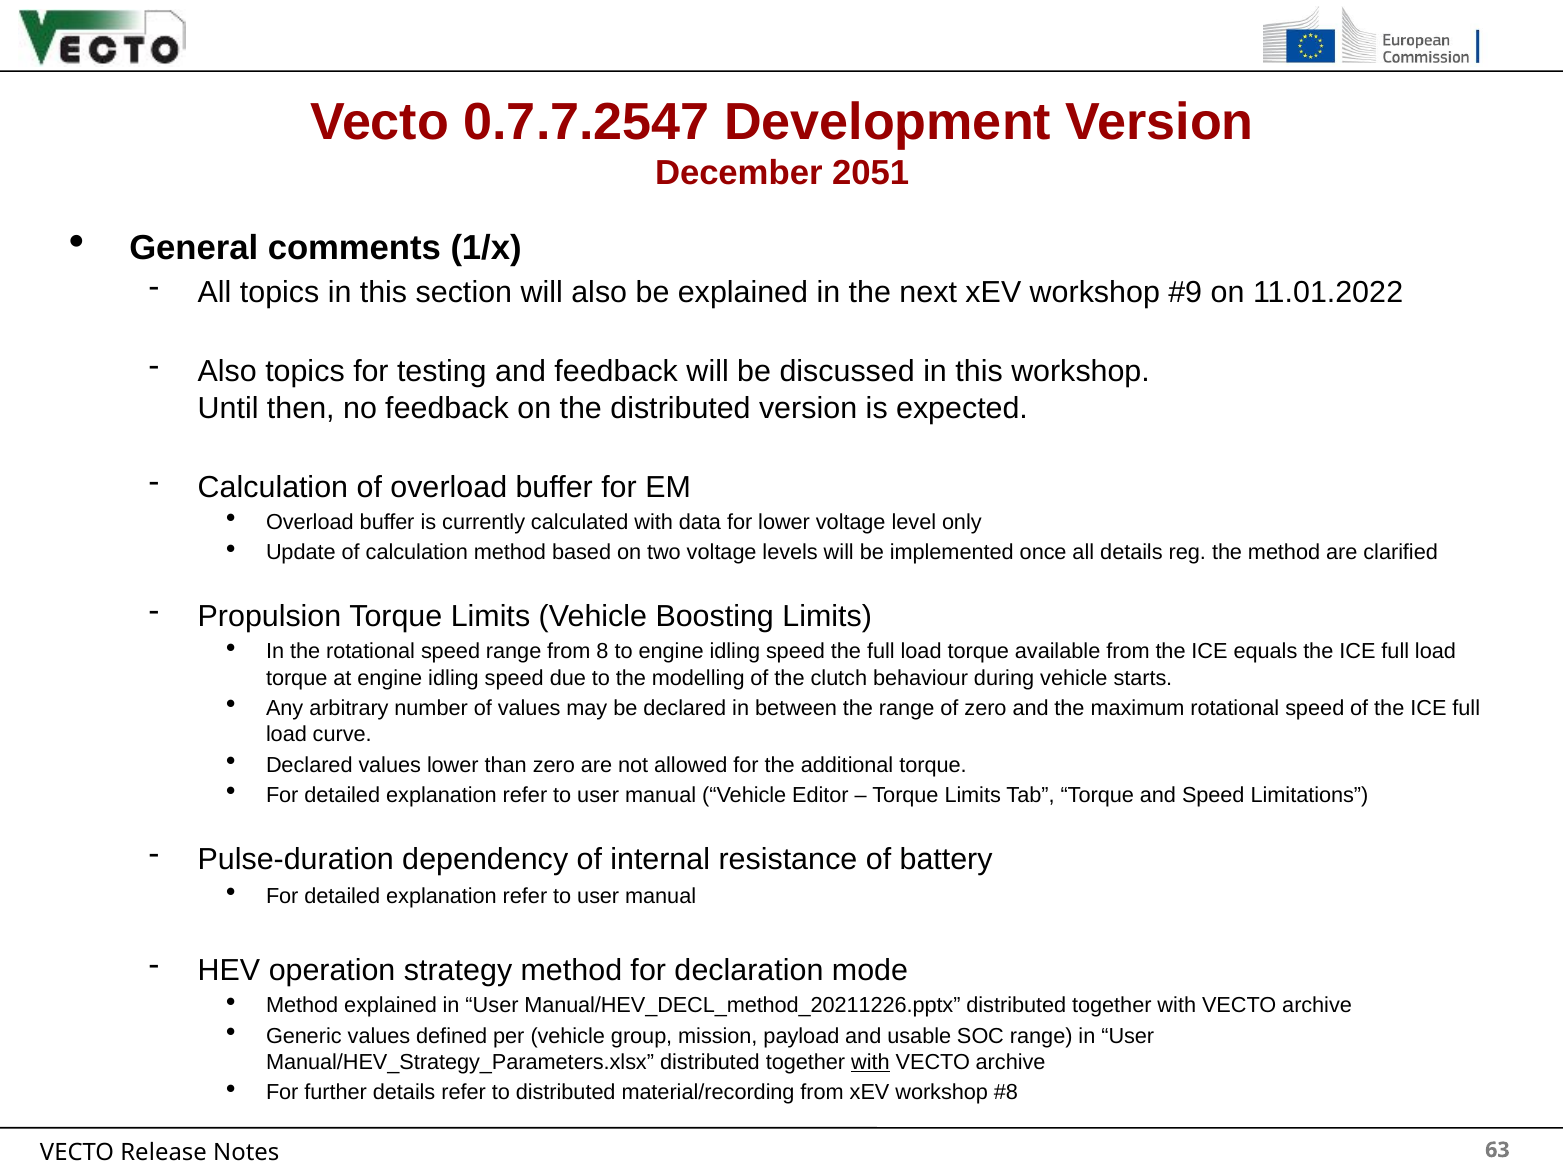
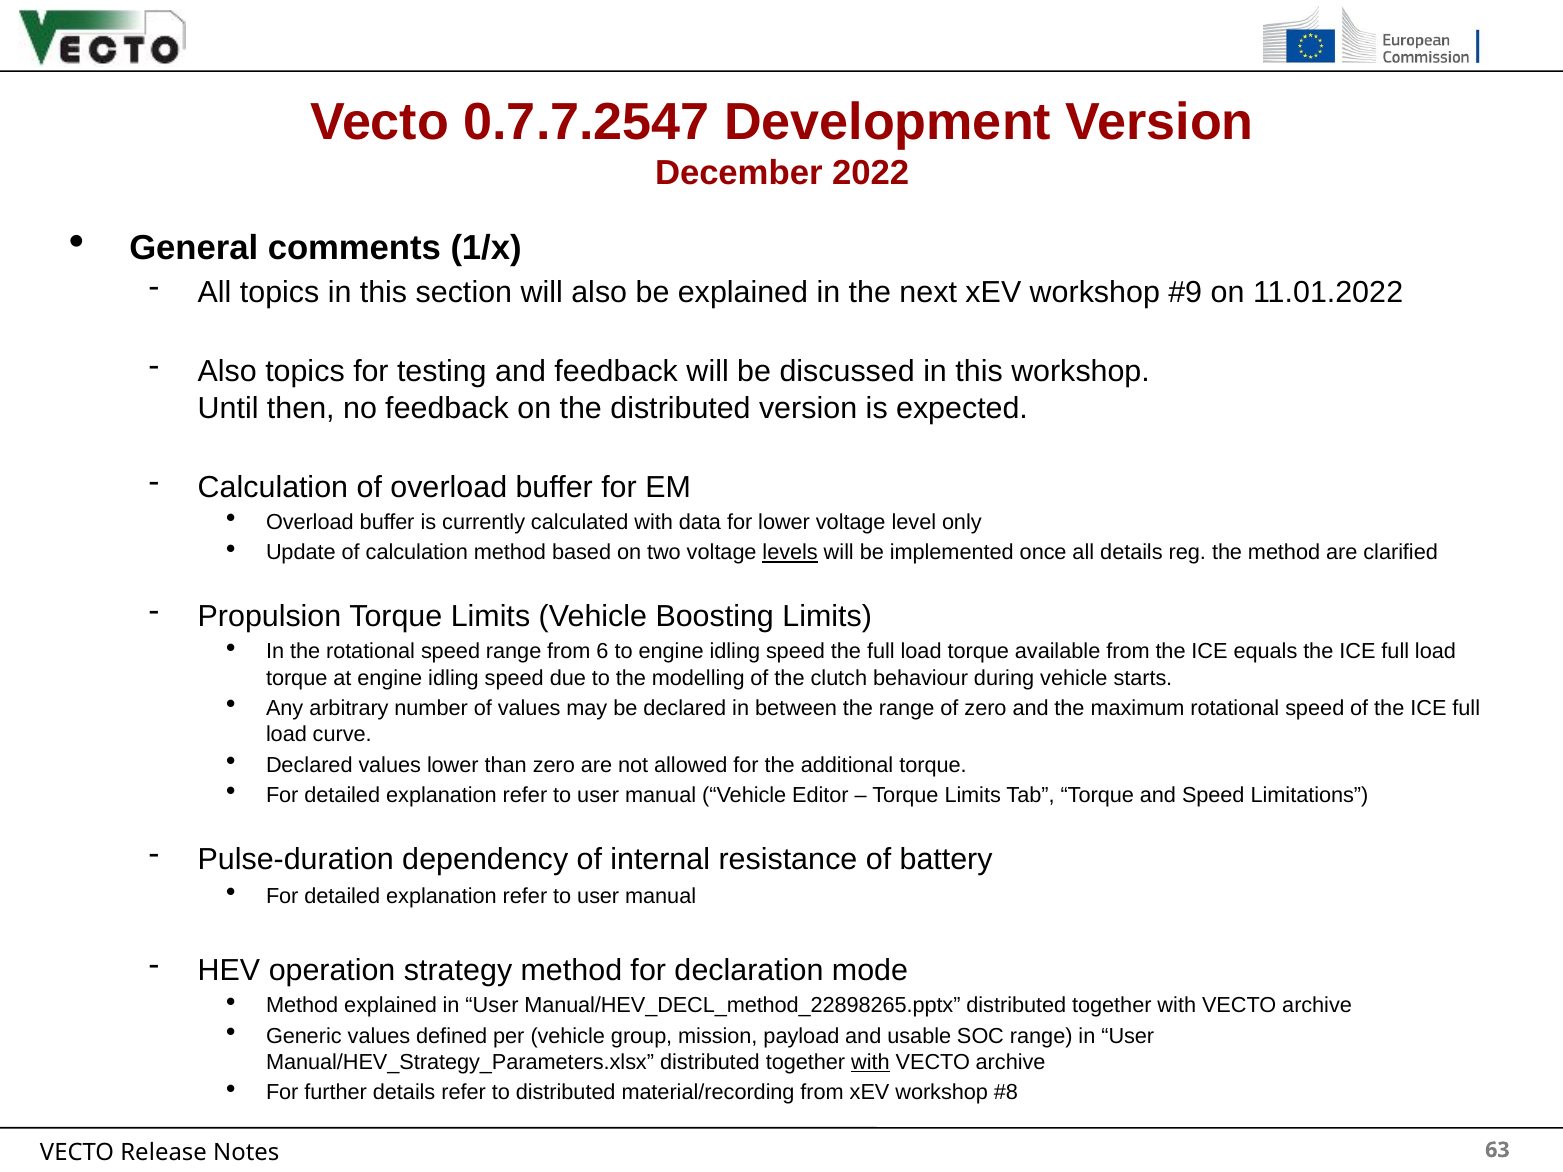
2051: 2051 -> 2022
levels underline: none -> present
8: 8 -> 6
Manual/HEV_DECL_method_20211226.pptx: Manual/HEV_DECL_method_20211226.pptx -> Manual/HEV_DECL_method_22898265.pptx
